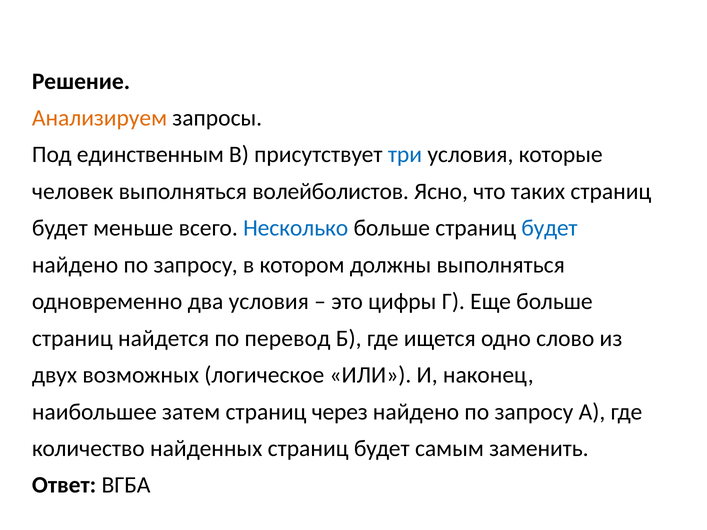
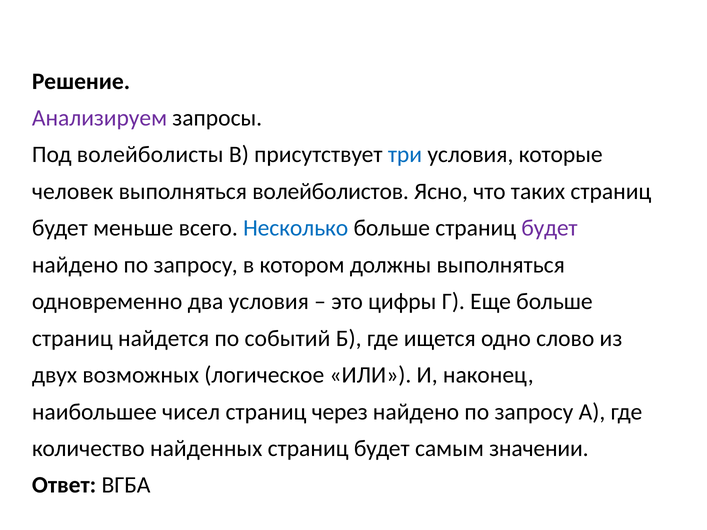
Анализируем colour: orange -> purple
единственным: единственным -> волейболисты
будет at (549, 228) colour: blue -> purple
перевод: перевод -> событий
затем: затем -> чисел
заменить: заменить -> значении
